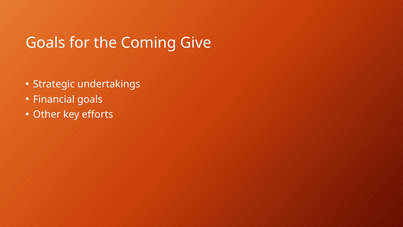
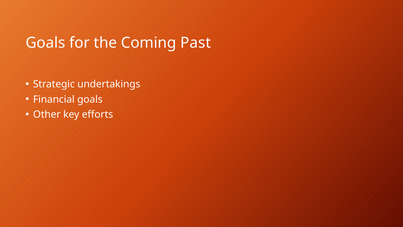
Give: Give -> Past
